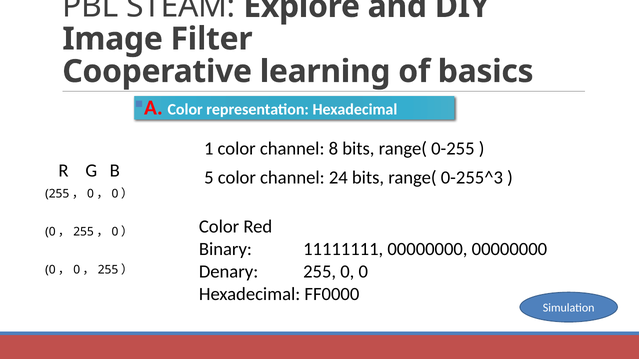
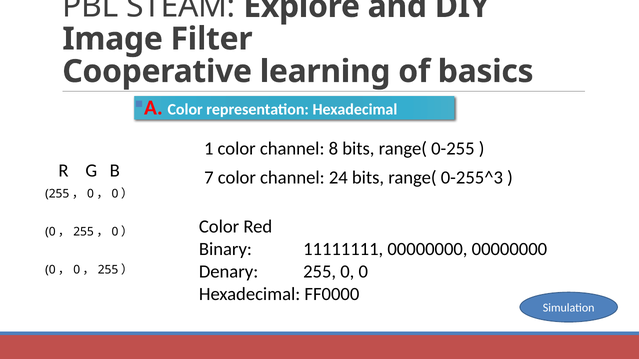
5: 5 -> 7
